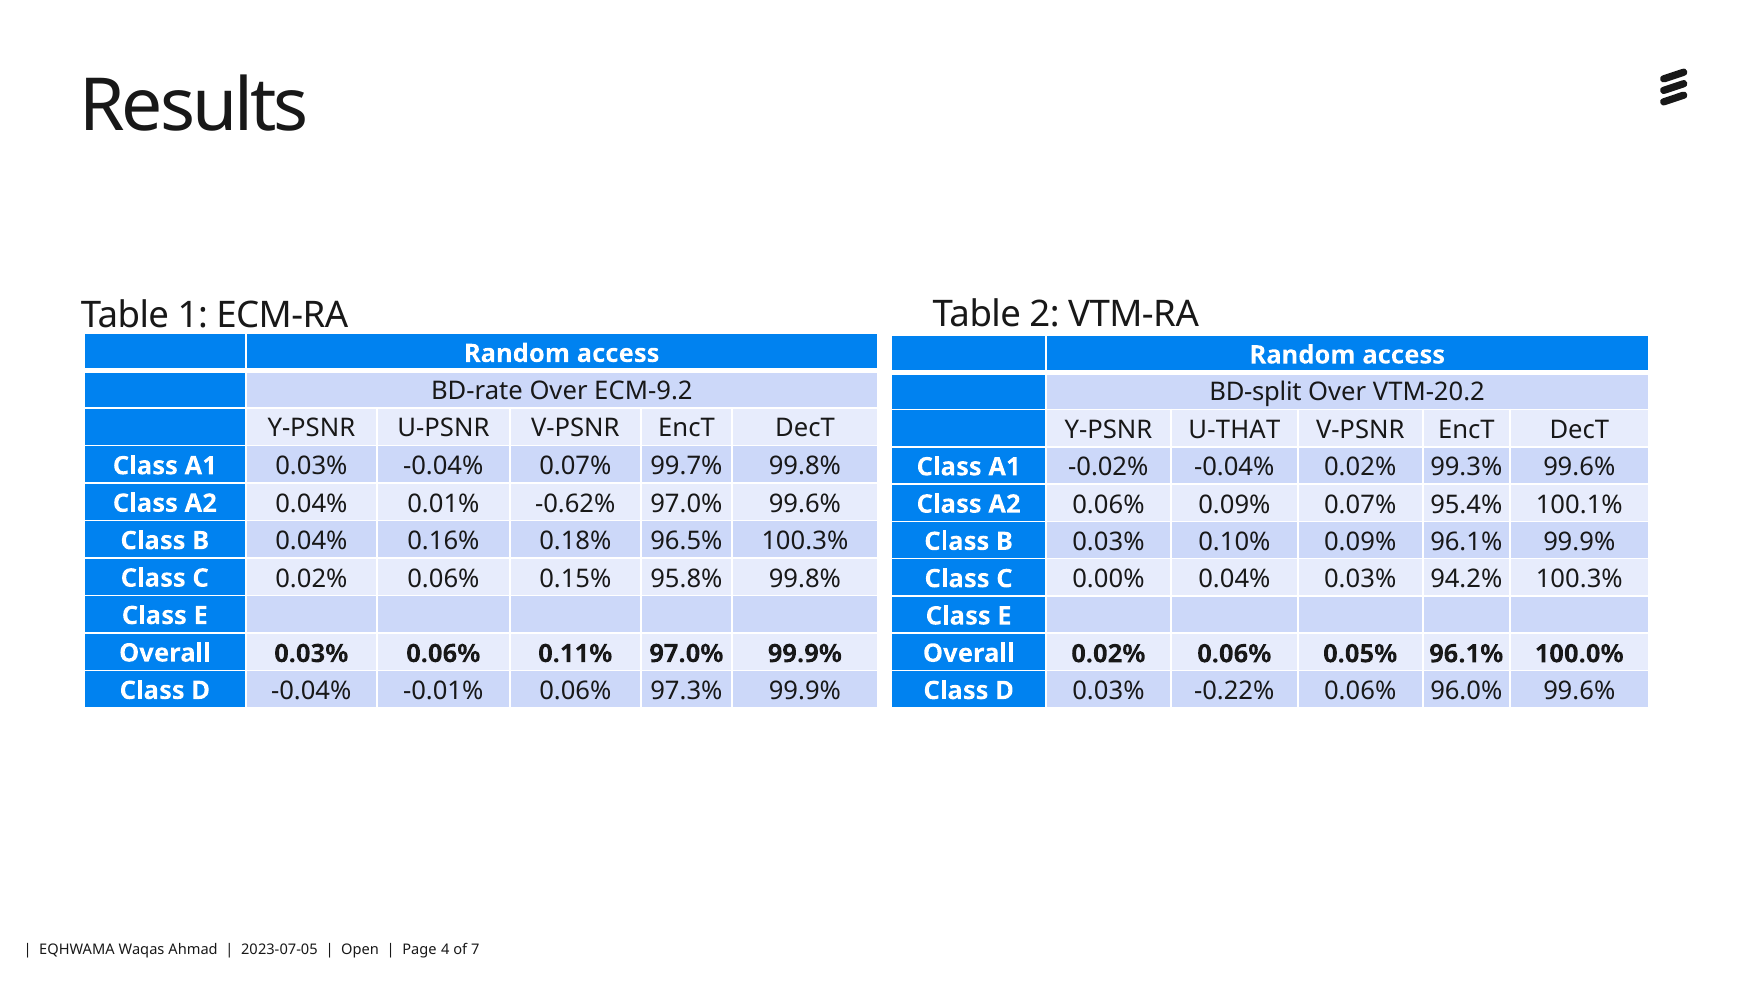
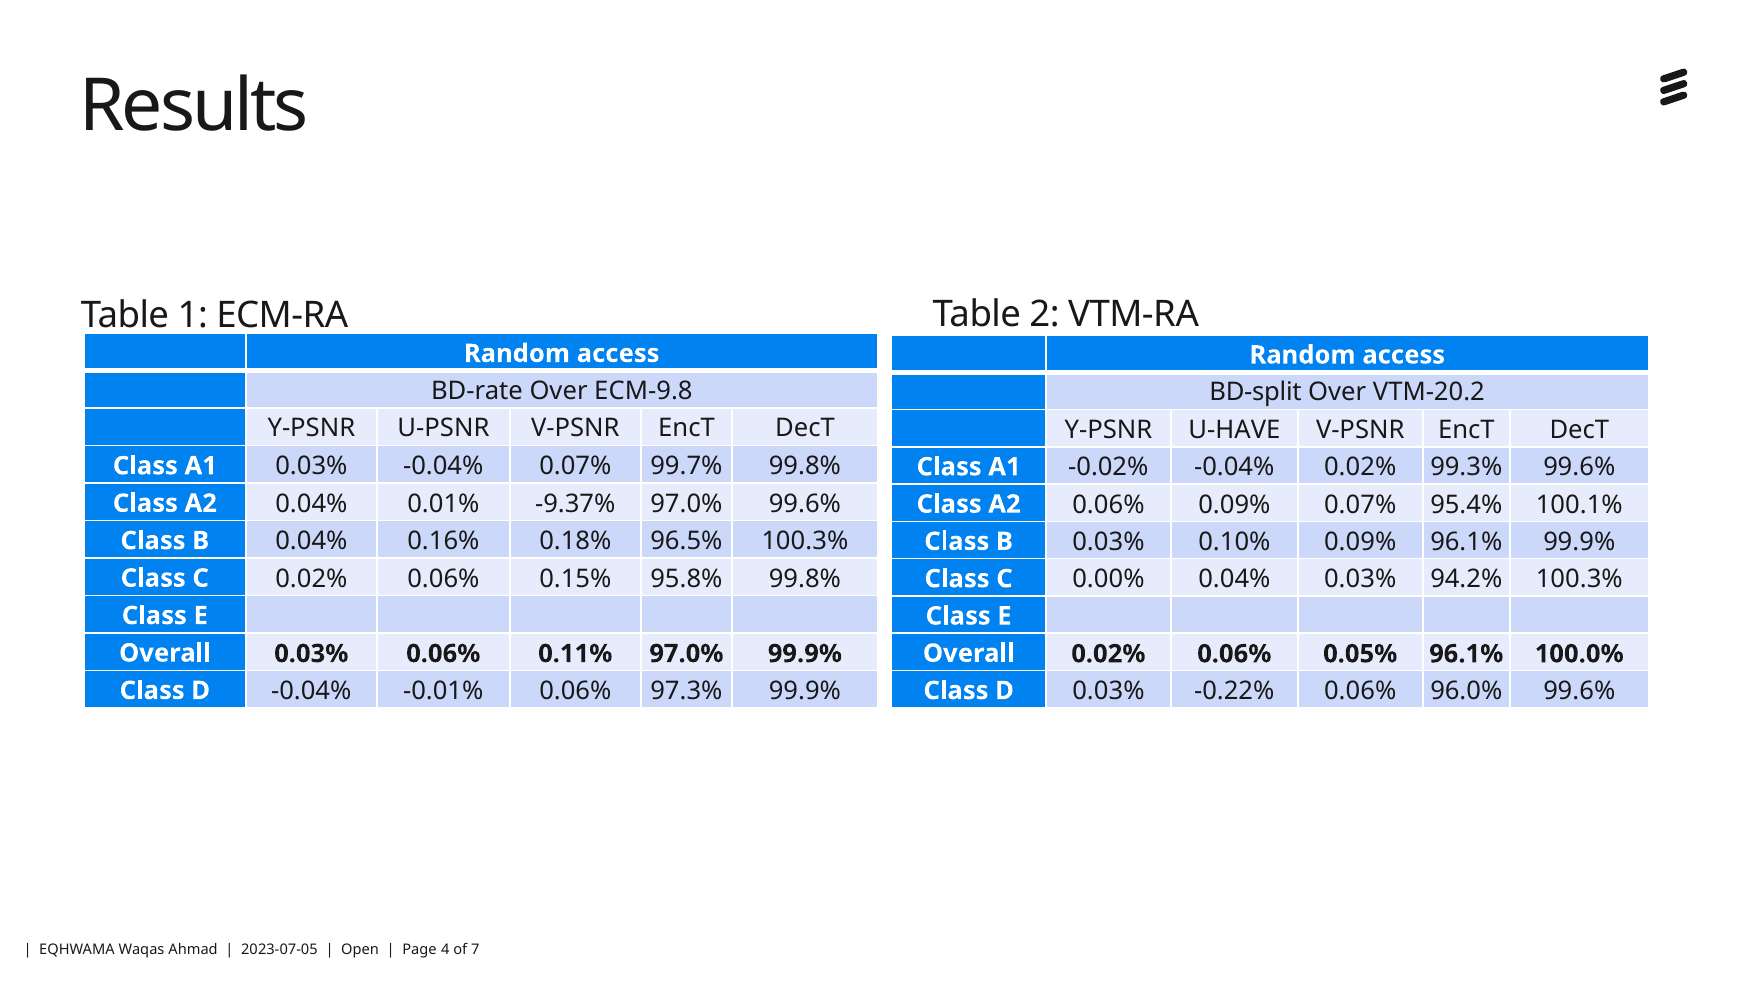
ECM-9.2: ECM-9.2 -> ECM-9.8
U-THAT: U-THAT -> U-HAVE
-0.62%: -0.62% -> -9.37%
